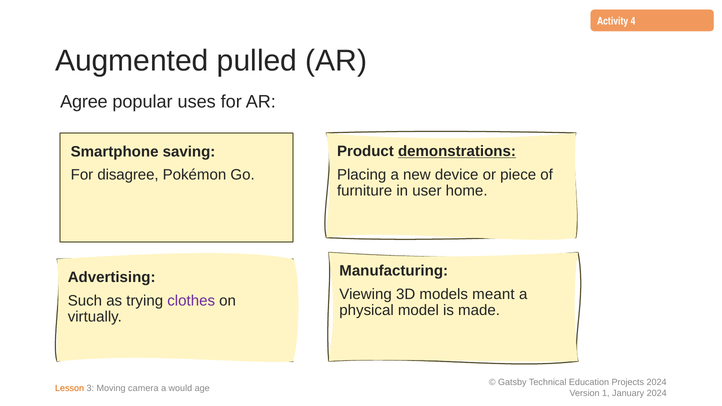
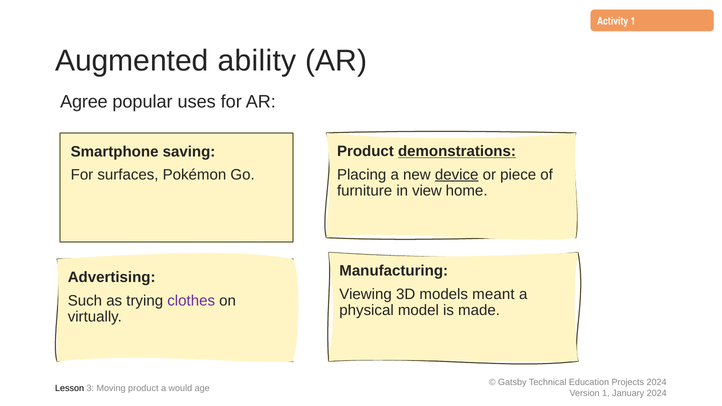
Activity 4: 4 -> 1
pulled: pulled -> ability
device underline: none -> present
disagree: disagree -> surfaces
user: user -> view
Lesson colour: orange -> black
Moving camera: camera -> product
